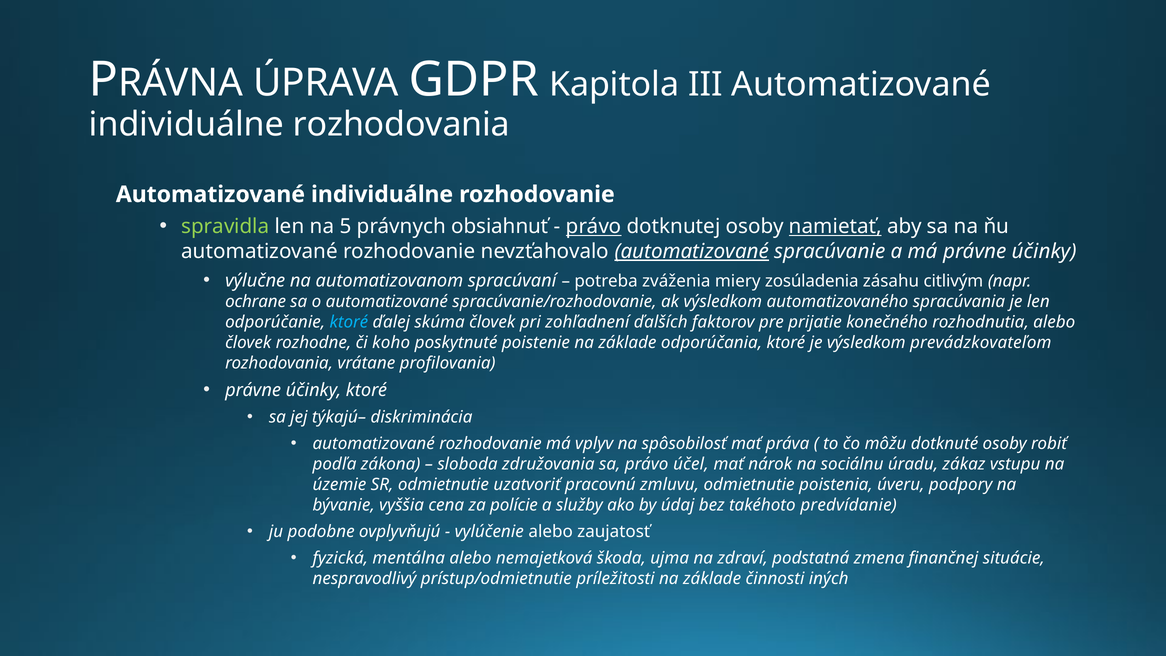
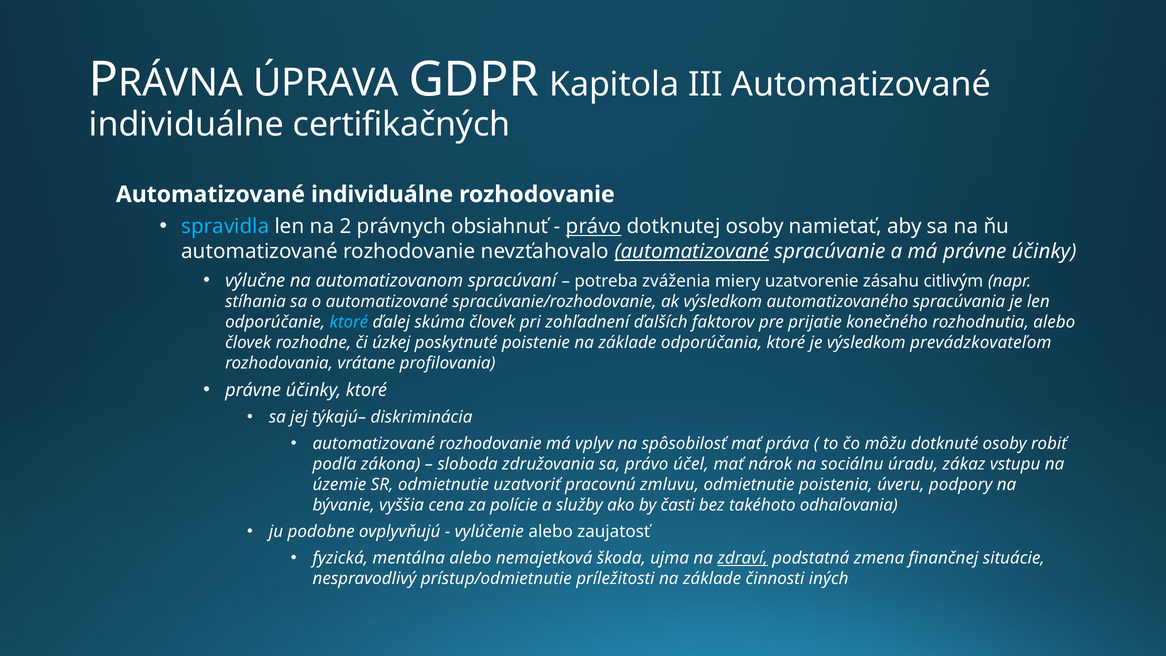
individuálne rozhodovania: rozhodovania -> certifikačných
spravidla colour: light green -> light blue
5: 5 -> 2
namietať underline: present -> none
zosúladenia: zosúladenia -> uzatvorenie
ochrane: ochrane -> stíhania
koho: koho -> úzkej
údaj: údaj -> časti
predvídanie: predvídanie -> odhaľovania
zdraví underline: none -> present
